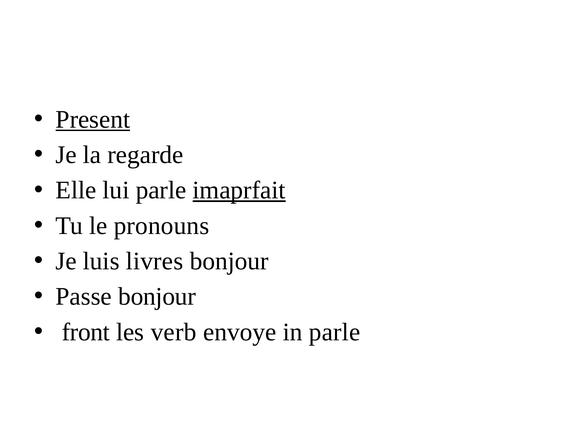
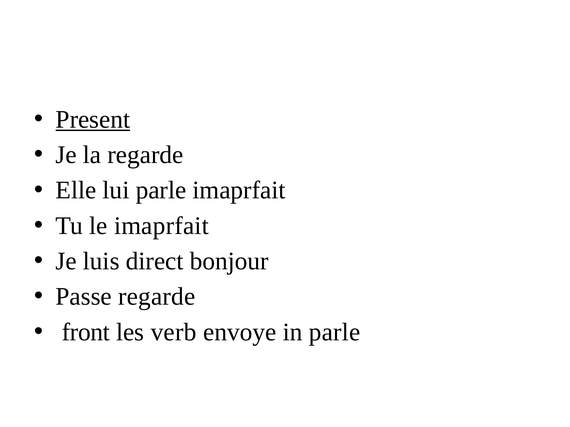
imaprfait at (239, 191) underline: present -> none
le pronouns: pronouns -> imaprfait
livres: livres -> direct
Passe bonjour: bonjour -> regarde
